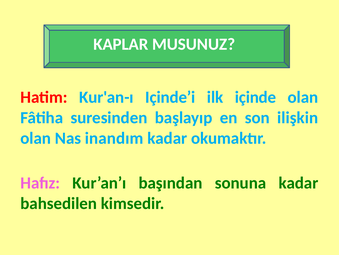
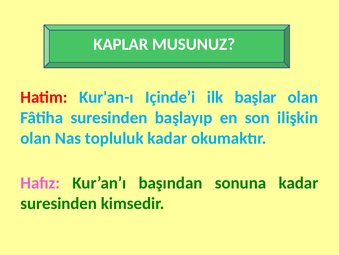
içinde: içinde -> başlar
inandım: inandım -> topluluk
bahsedilen at (59, 203): bahsedilen -> suresinden
